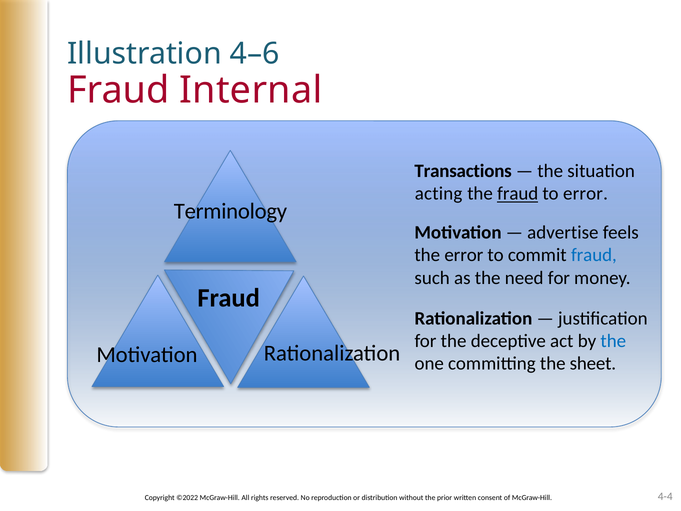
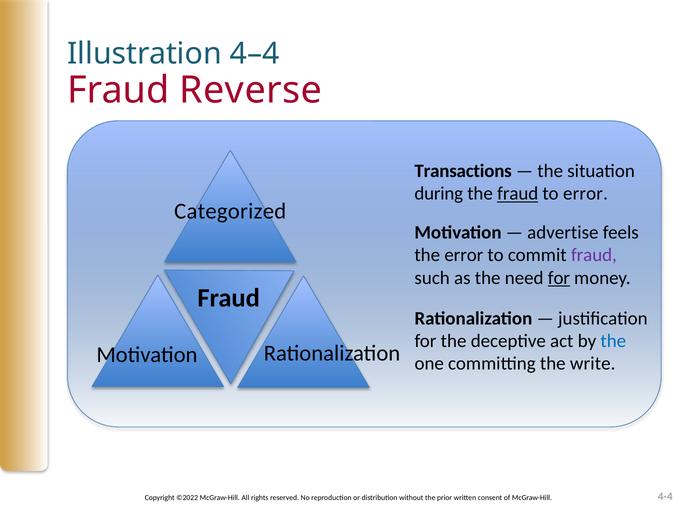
4–6: 4–6 -> 4–4
Internal: Internal -> Reverse
acting: acting -> during
Terminology: Terminology -> Categorized
fraud at (594, 255) colour: blue -> purple
for at (559, 278) underline: none -> present
sheet: sheet -> write
